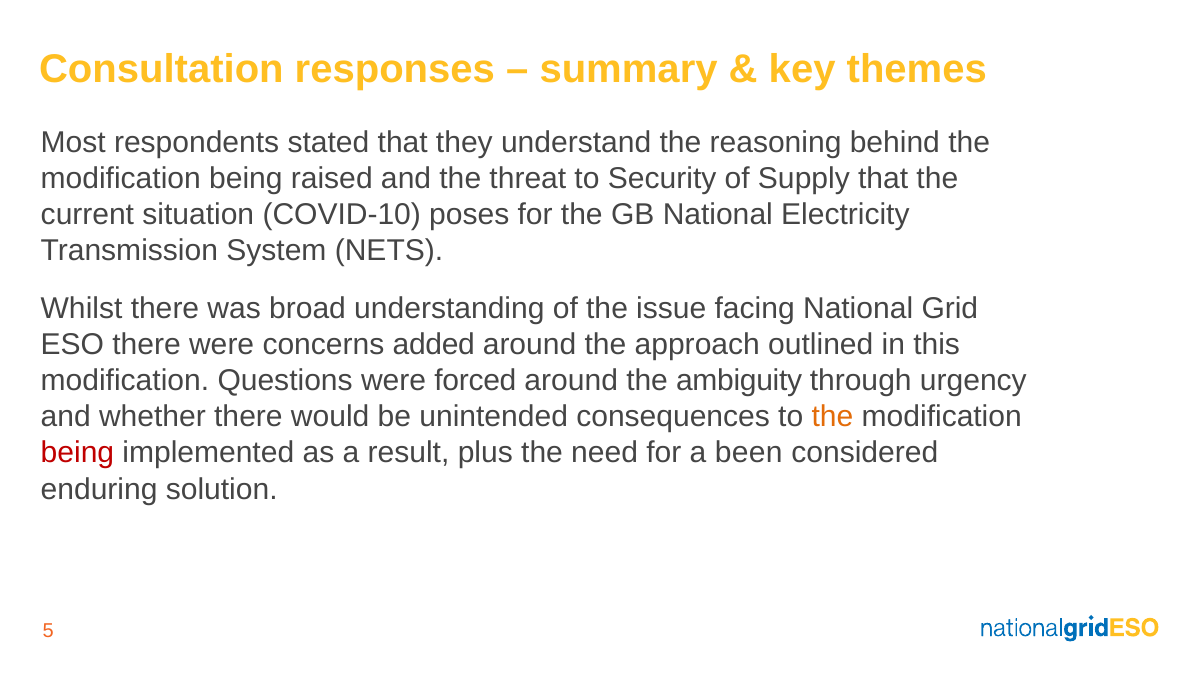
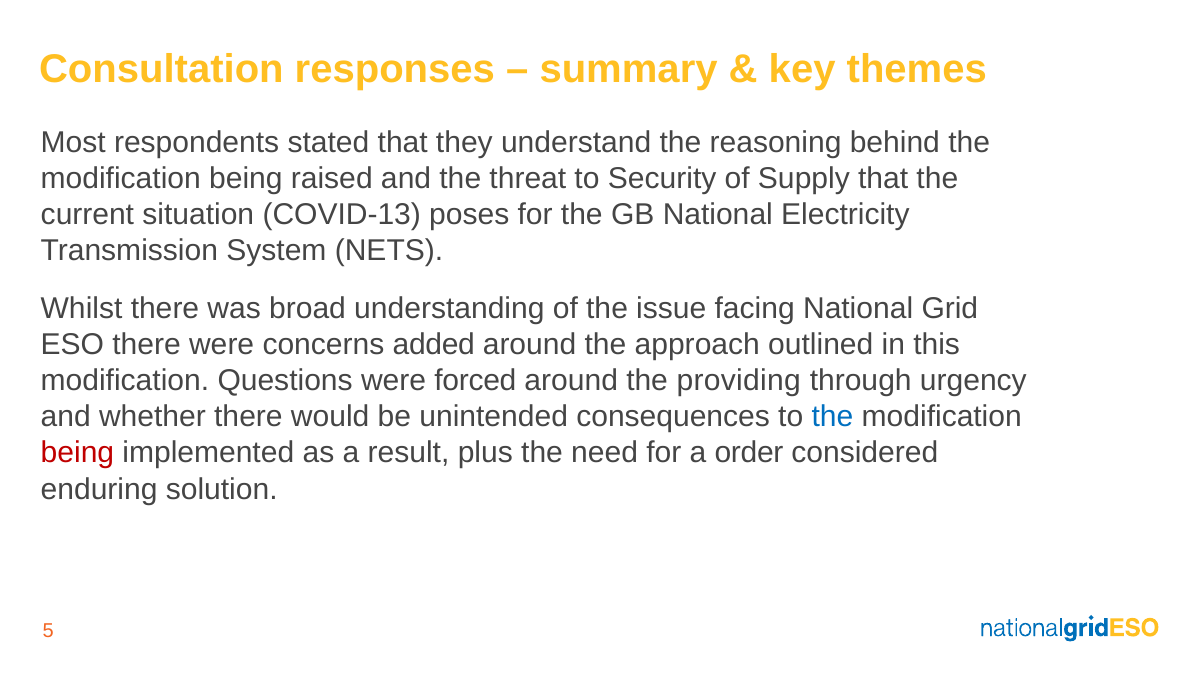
COVID-10: COVID-10 -> COVID-13
ambiguity: ambiguity -> providing
the at (832, 417) colour: orange -> blue
been: been -> order
